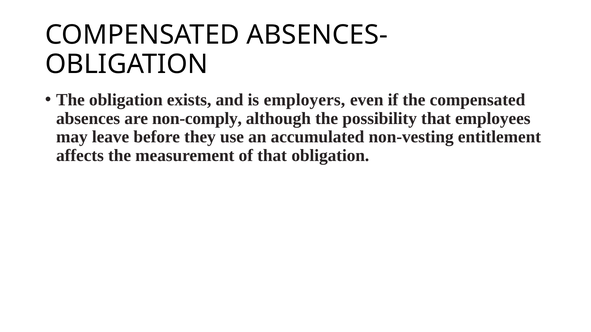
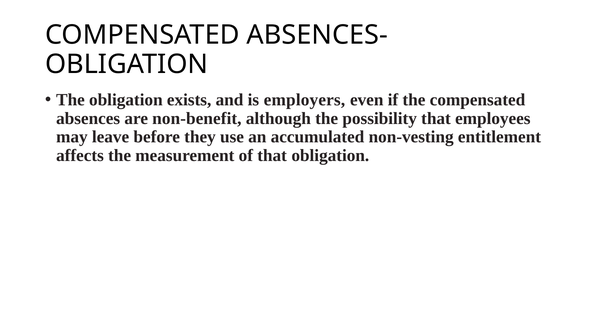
non-comply: non-comply -> non-benefit
